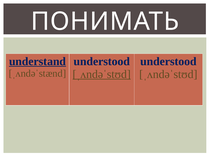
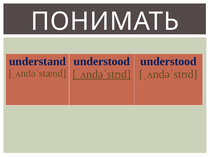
understand underline: present -> none
